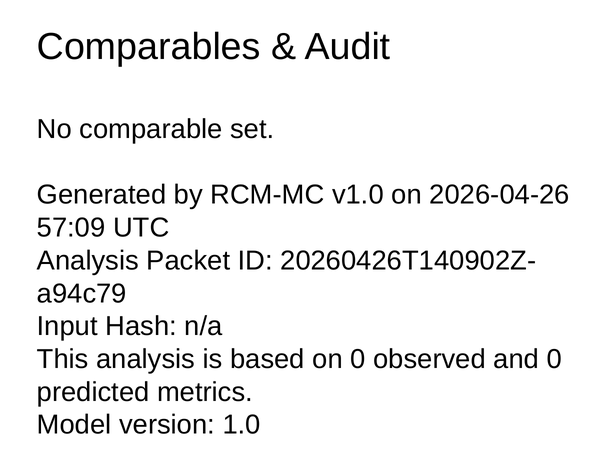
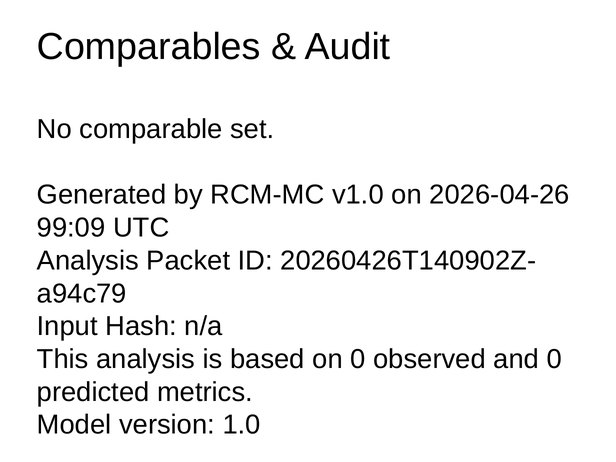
57:09: 57:09 -> 99:09
